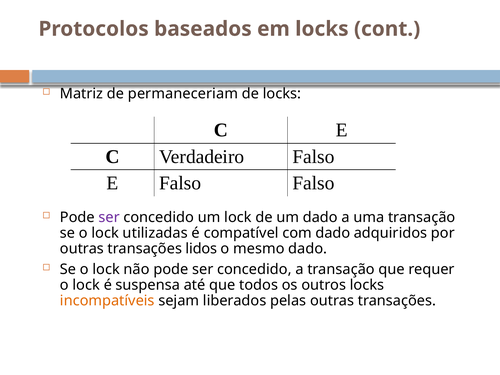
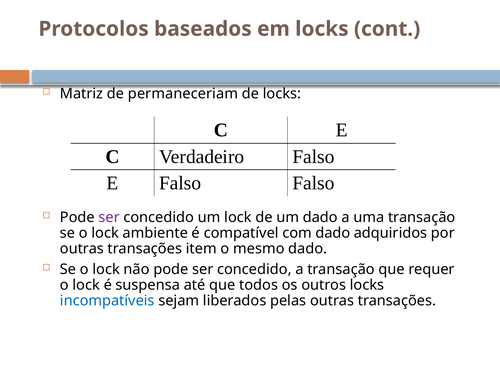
utilizadas: utilizadas -> ambiente
lidos: lidos -> item
incompatíveis colour: orange -> blue
